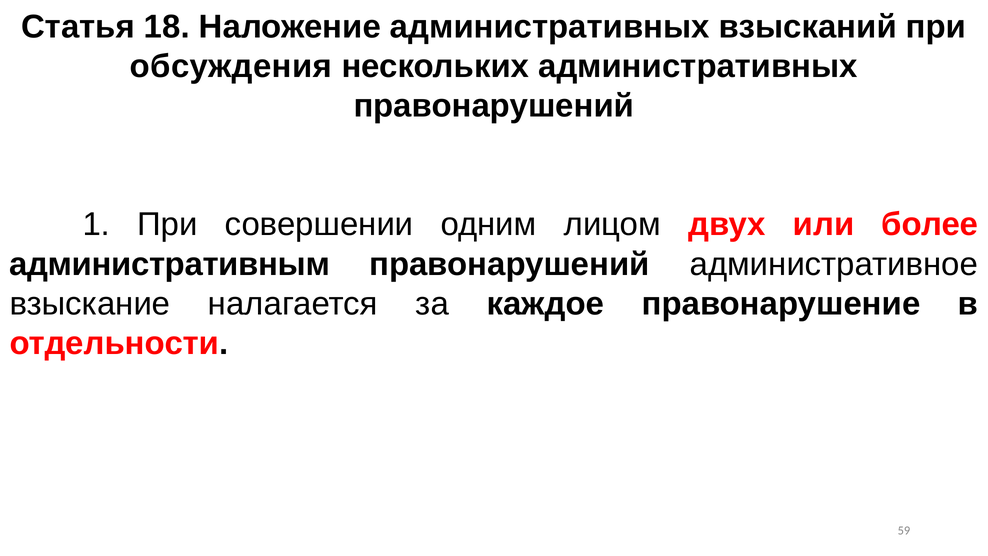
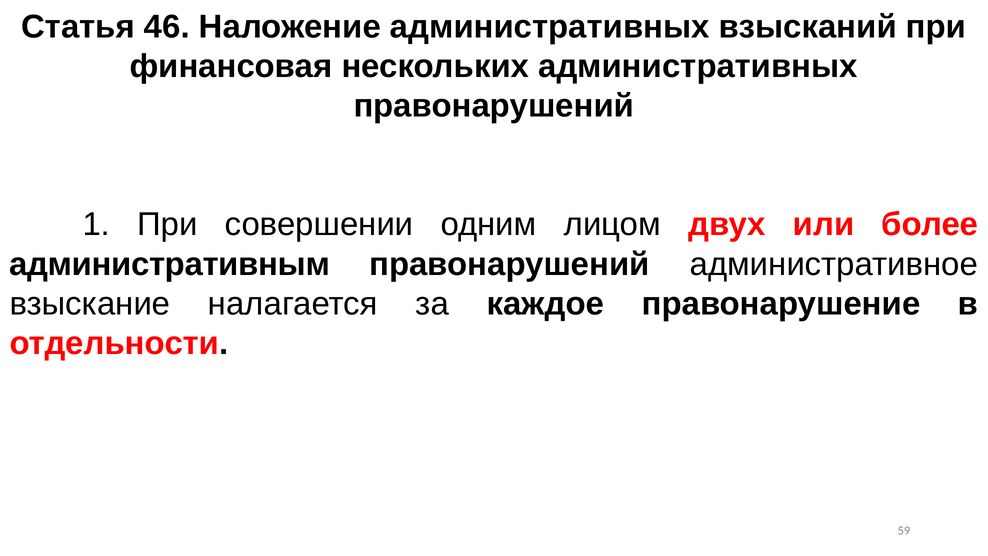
18: 18 -> 46
обсуждения: обсуждения -> финансовая
